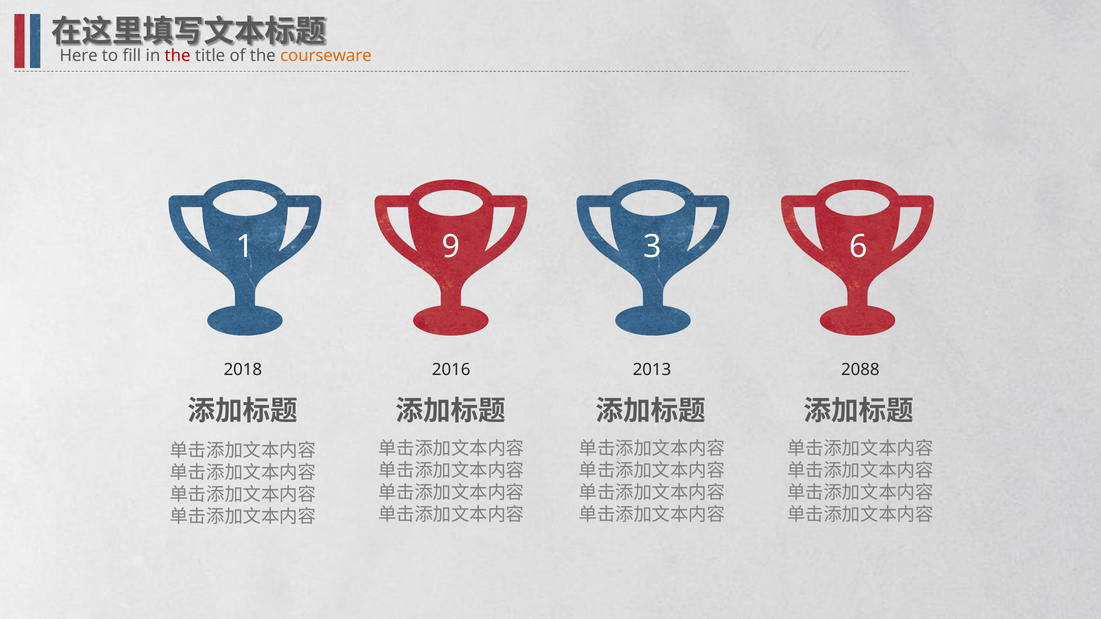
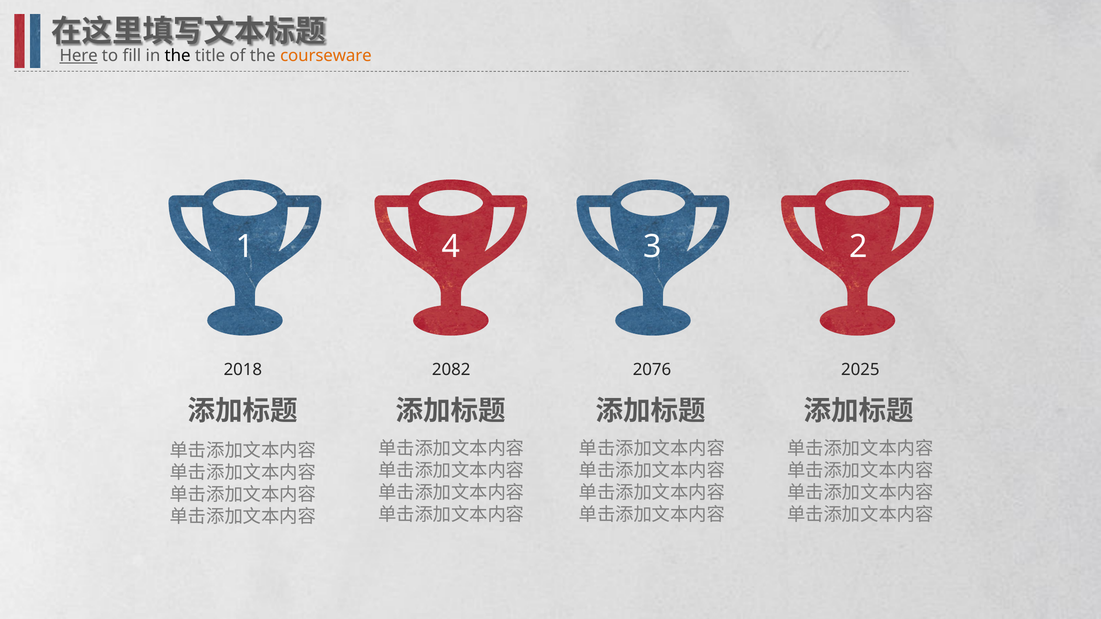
Here underline: none -> present
the at (178, 56) colour: red -> black
9: 9 -> 4
6: 6 -> 2
2016: 2016 -> 2082
2013: 2013 -> 2076
2088: 2088 -> 2025
